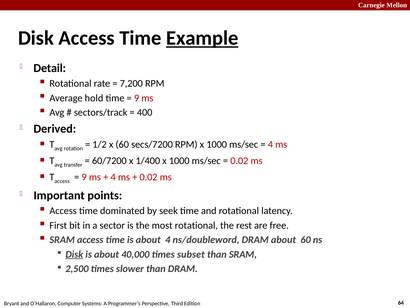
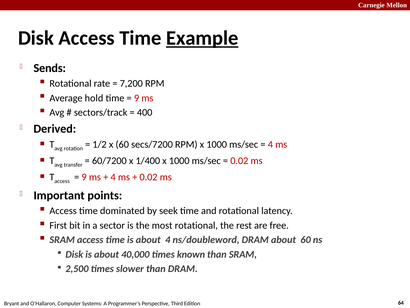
Detail: Detail -> Sends
Disk at (74, 254) underline: present -> none
subset: subset -> known
